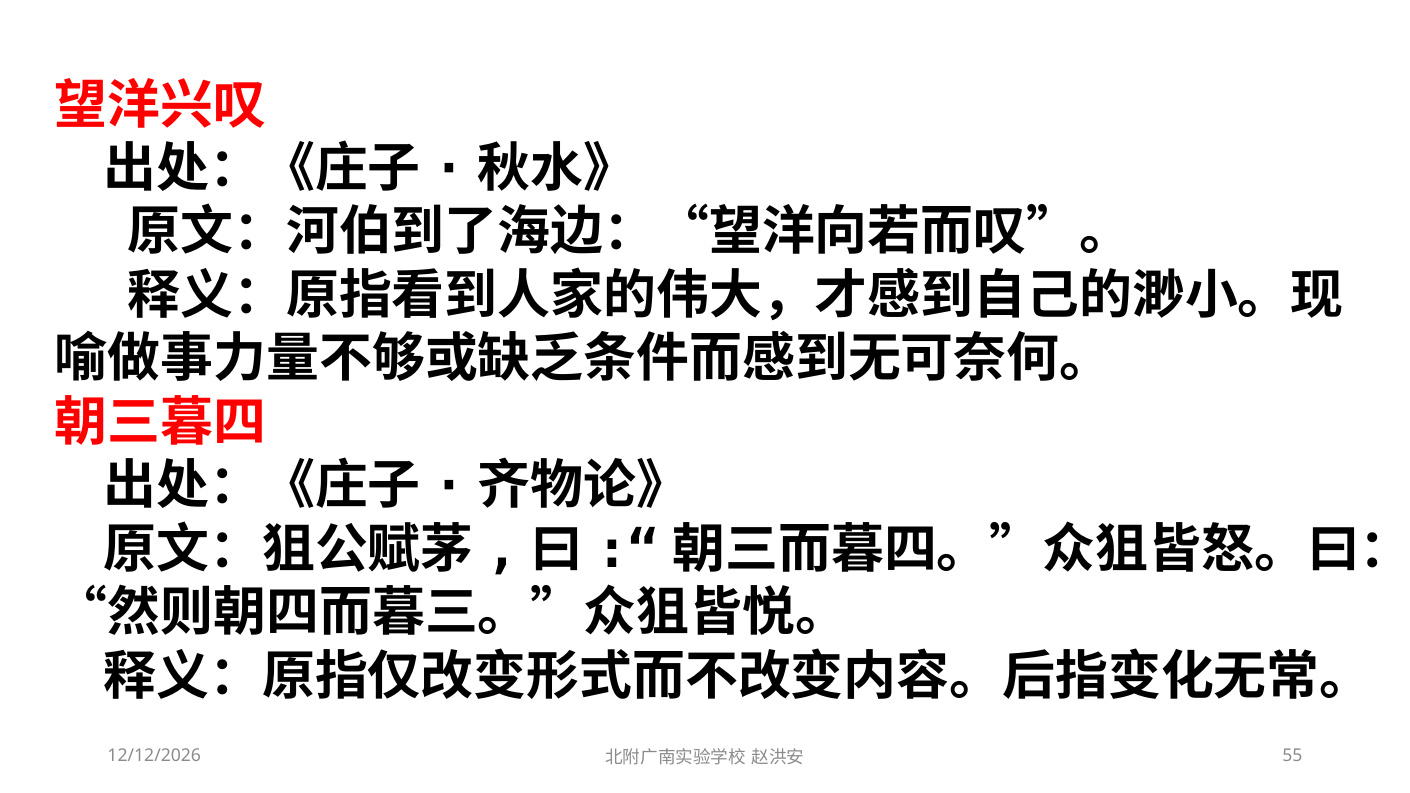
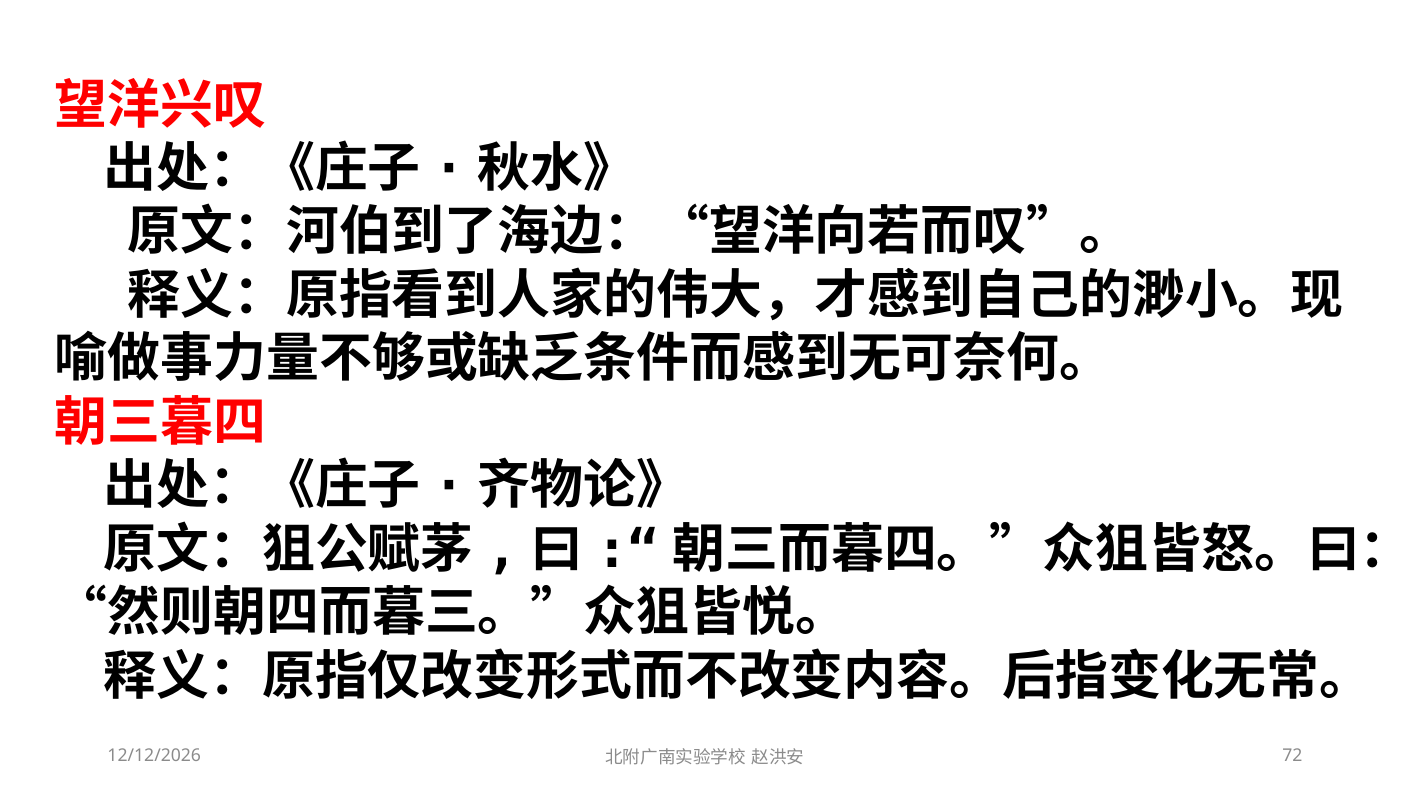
55: 55 -> 72
